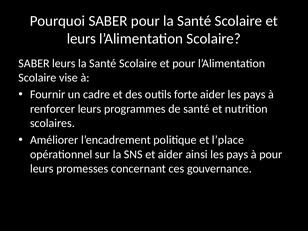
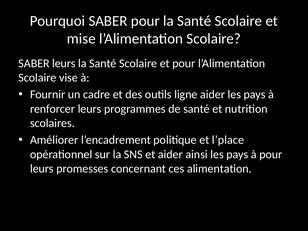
leurs at (81, 39): leurs -> mise
forte: forte -> ligne
gouvernance: gouvernance -> alimentation
